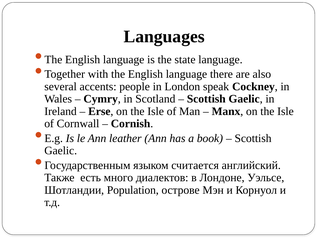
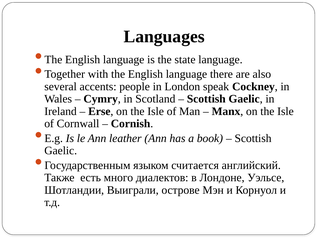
Population: Population -> Выиграли
